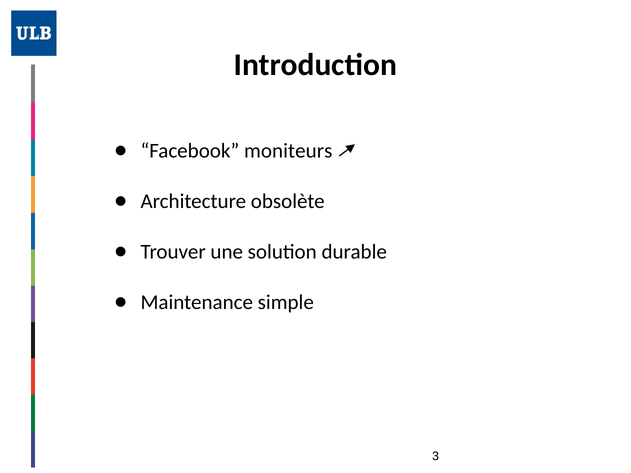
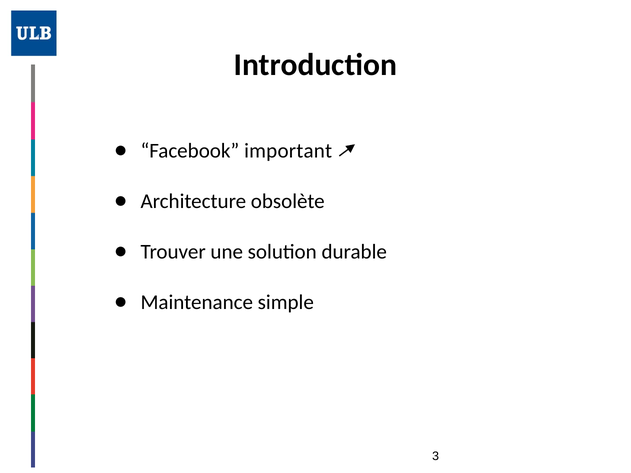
moniteurs: moniteurs -> important
